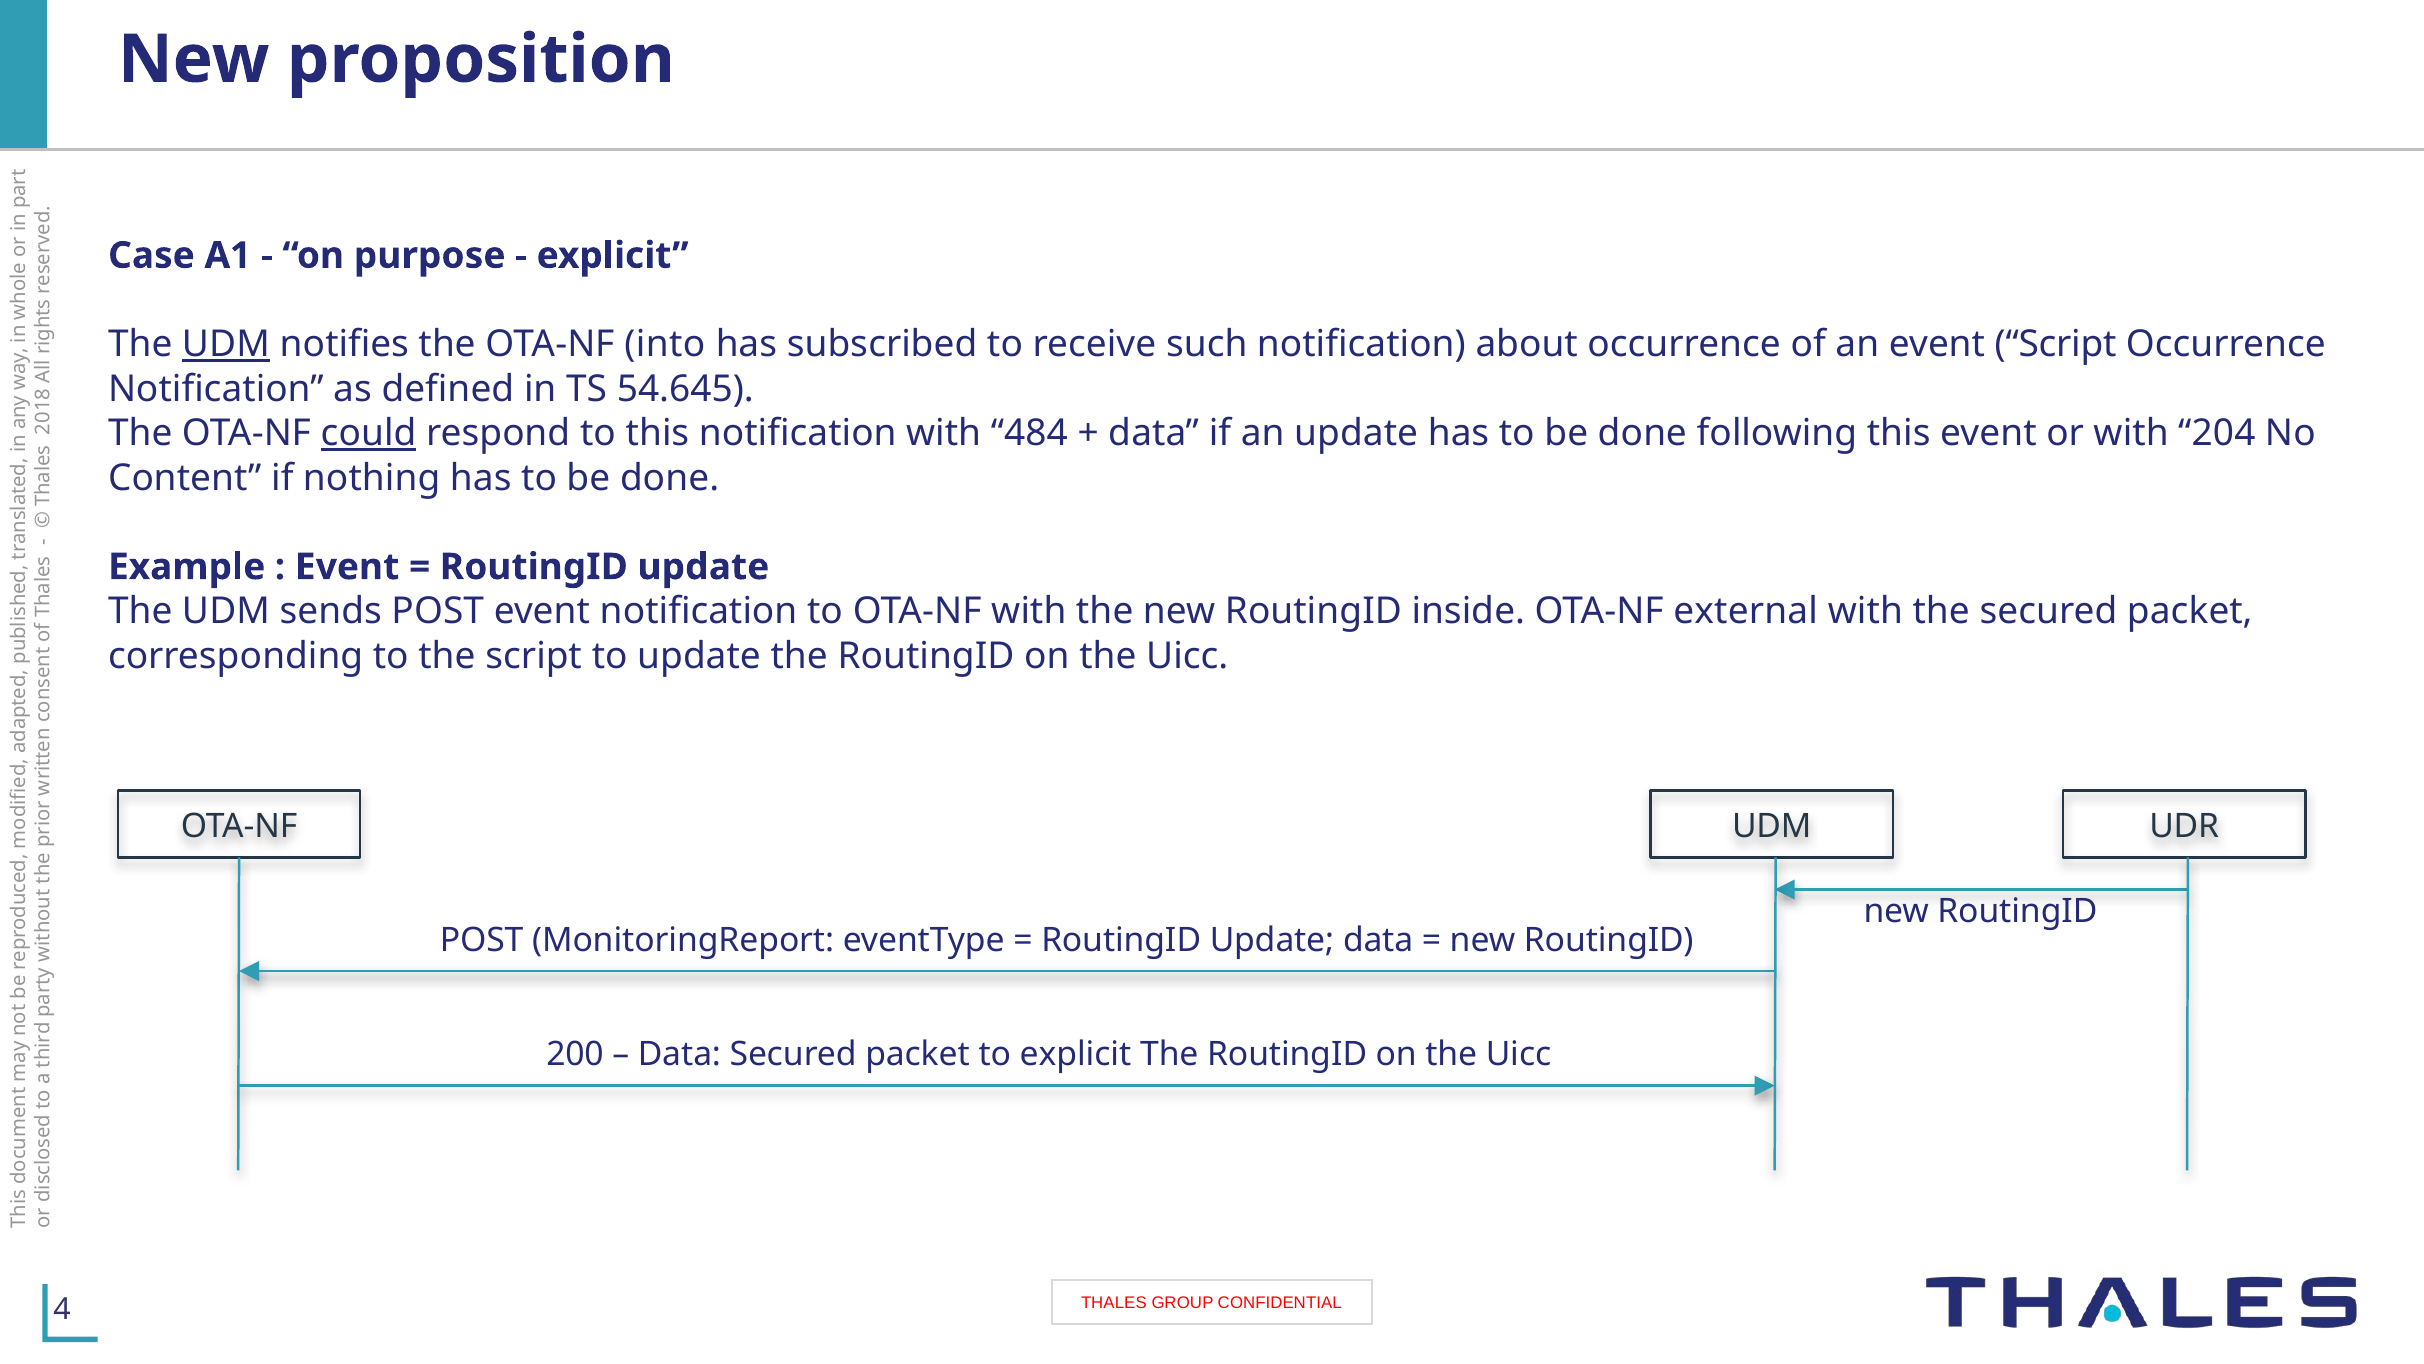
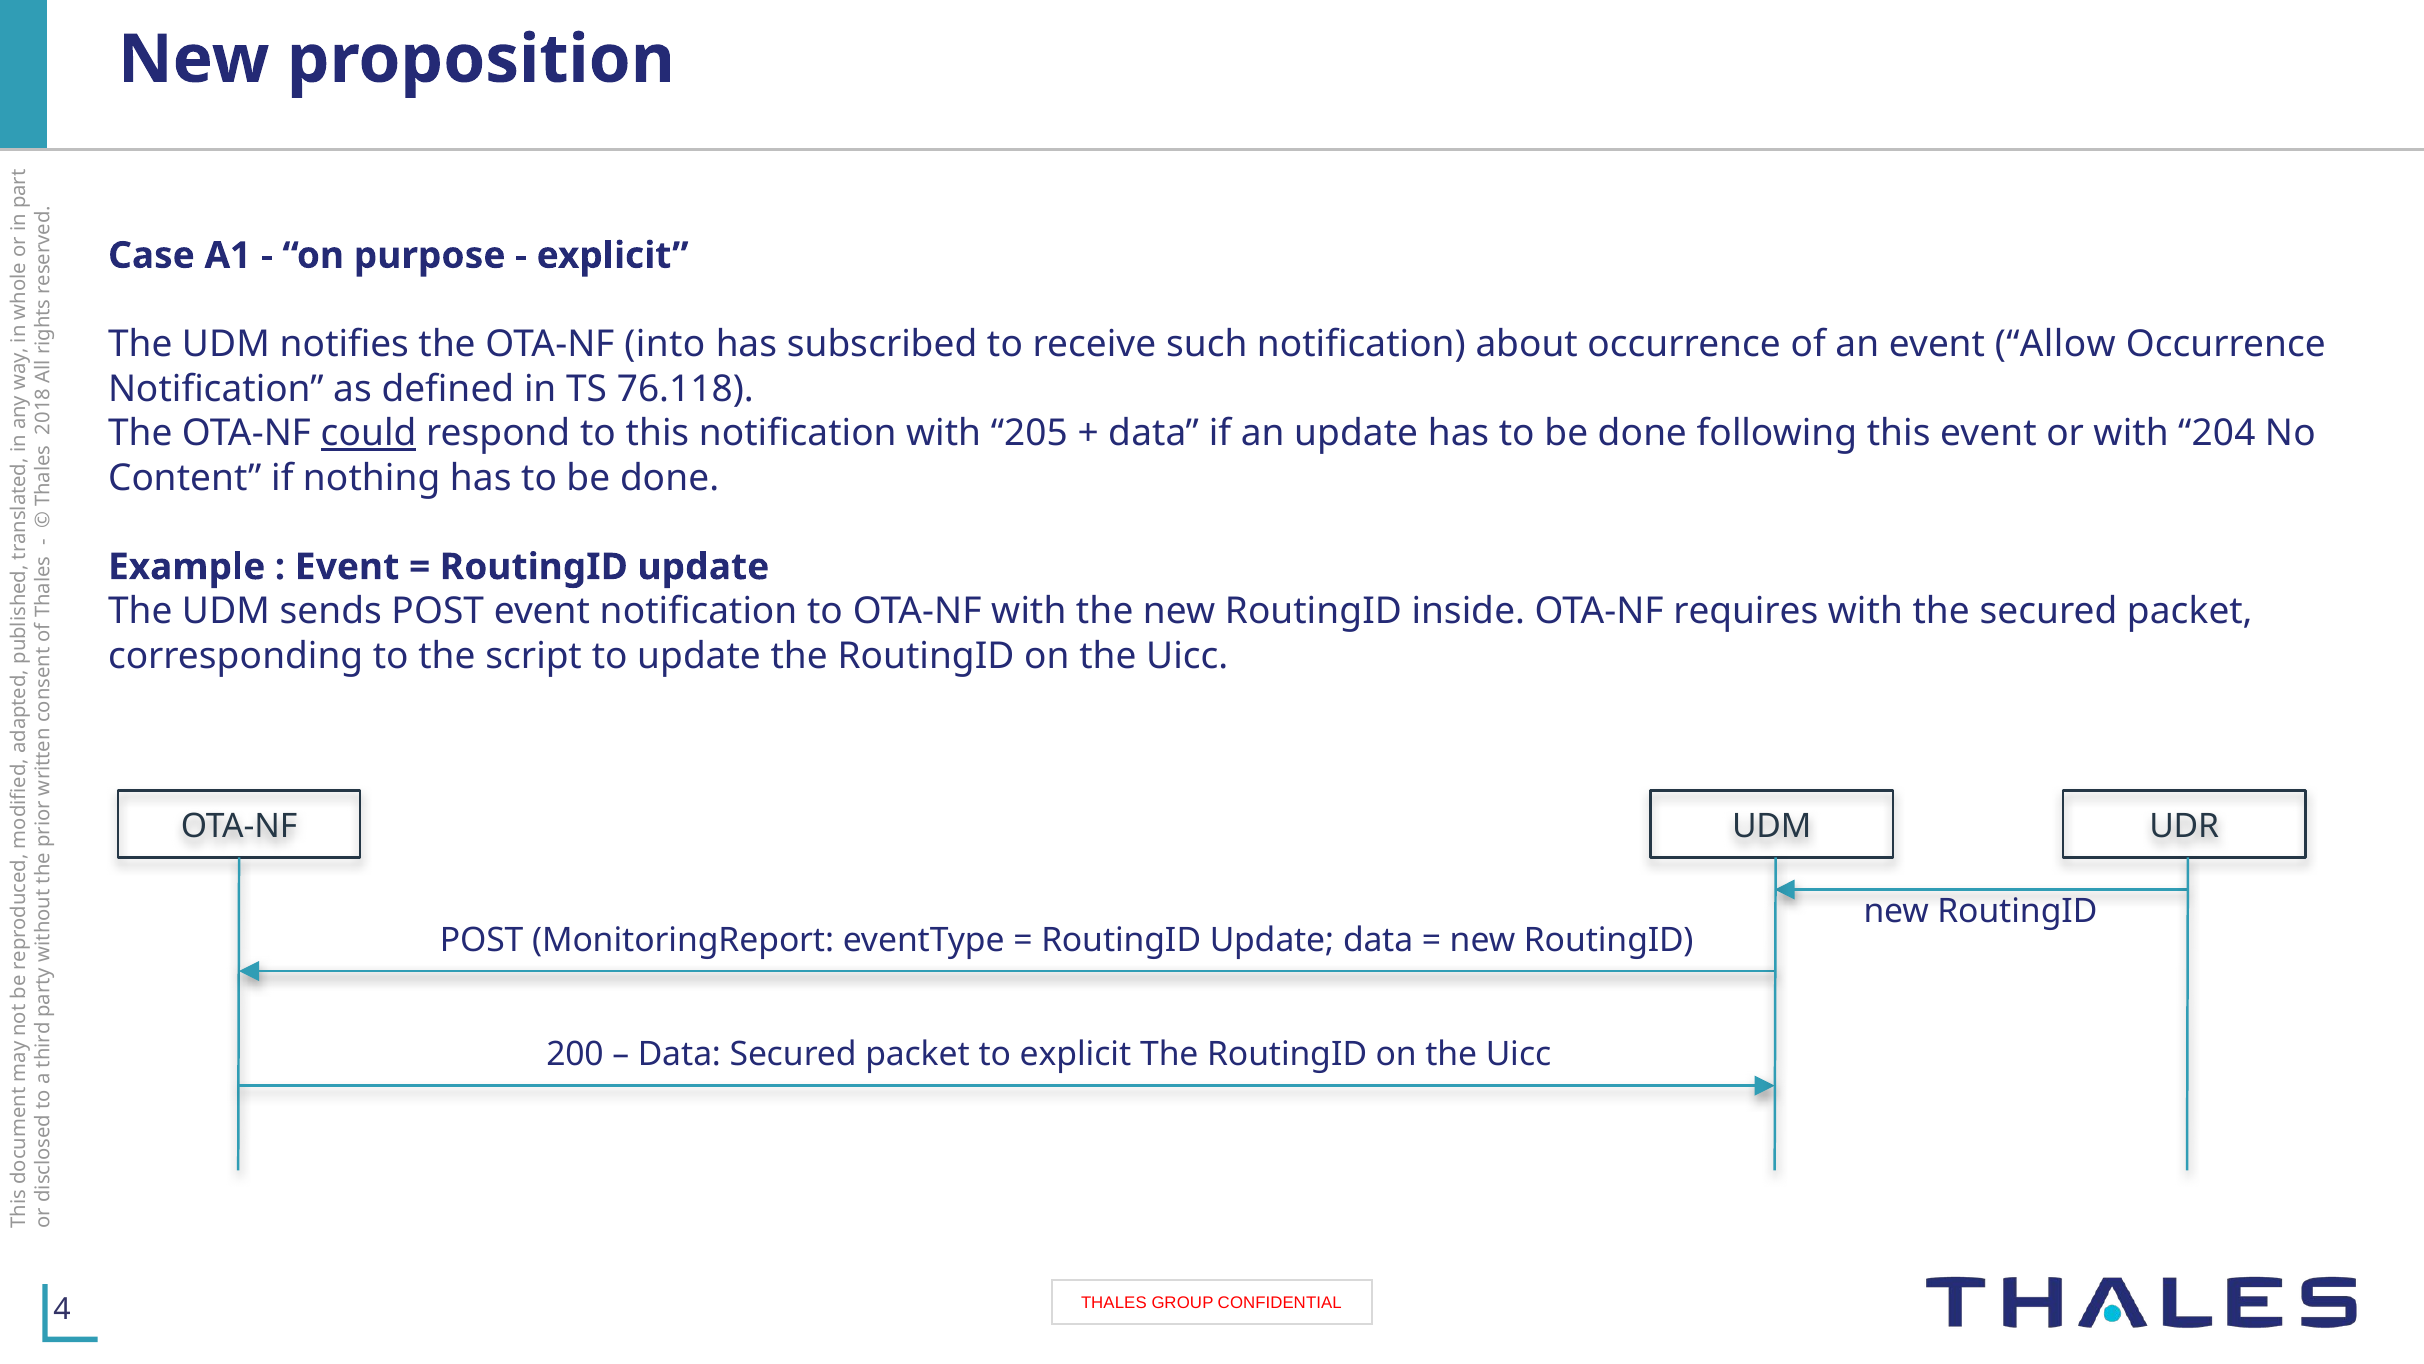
UDM at (226, 344) underline: present -> none
event Script: Script -> Allow
54.645: 54.645 -> 76.118
484: 484 -> 205
external: external -> requires
